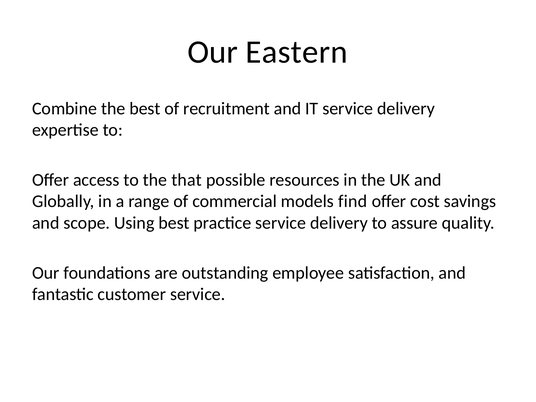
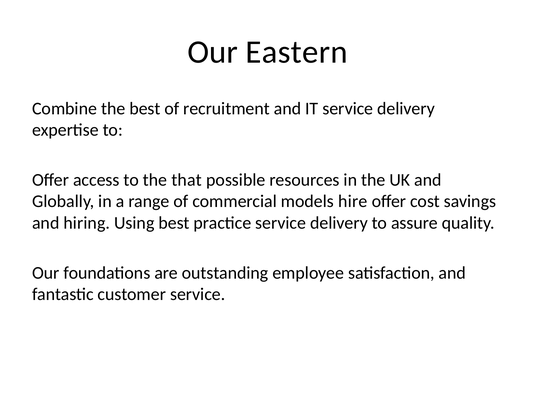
find: find -> hire
scope: scope -> hiring
